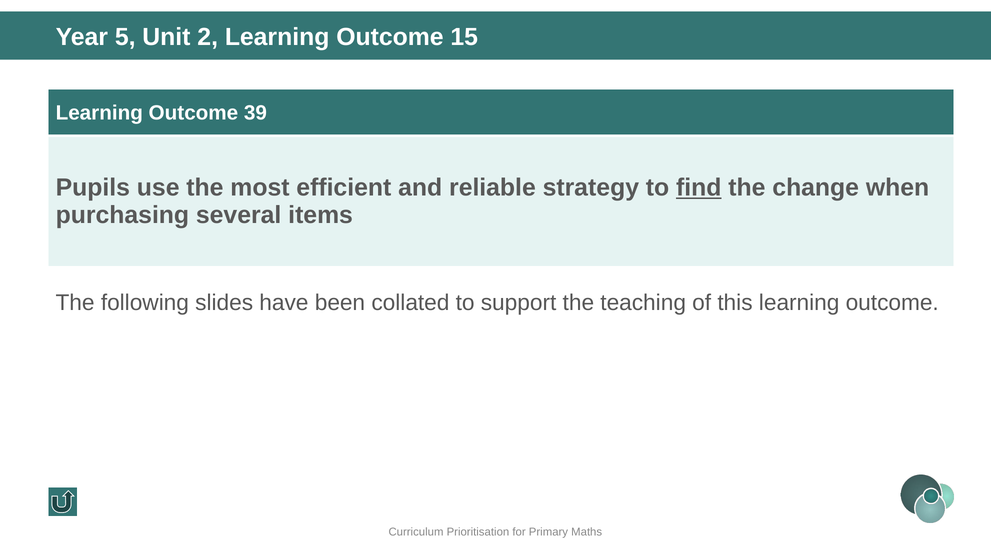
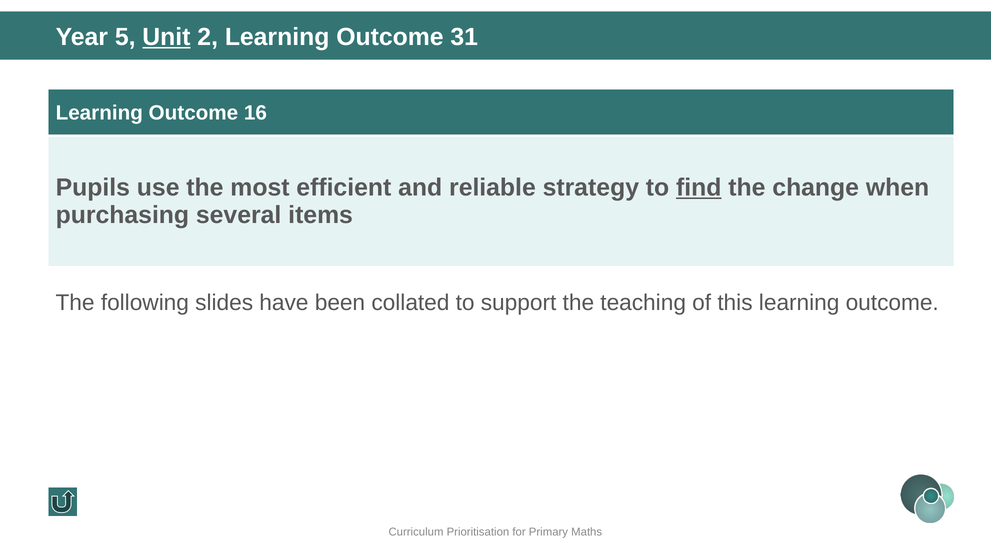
Unit underline: none -> present
15: 15 -> 31
39: 39 -> 16
